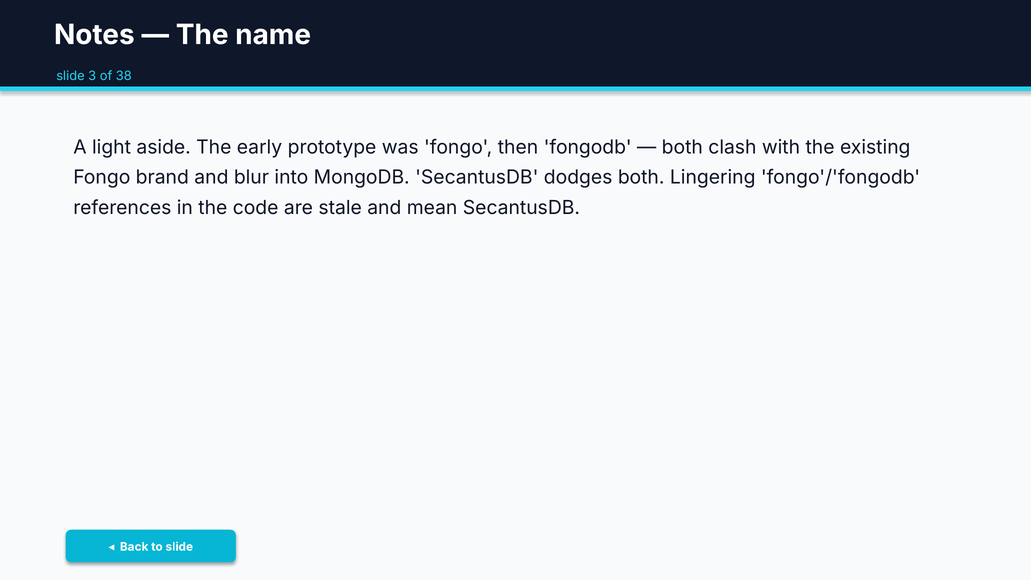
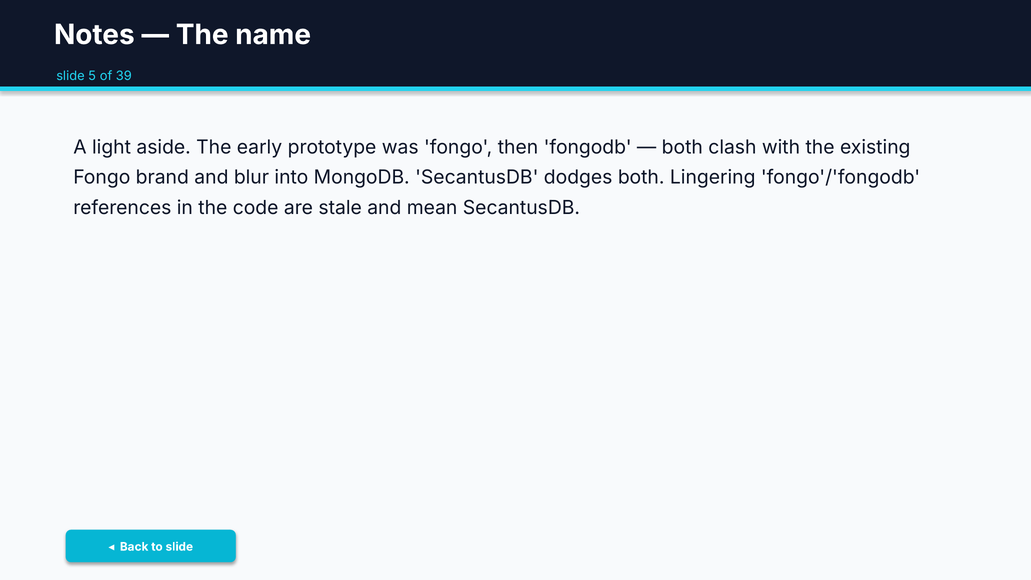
3: 3 -> 5
38: 38 -> 39
